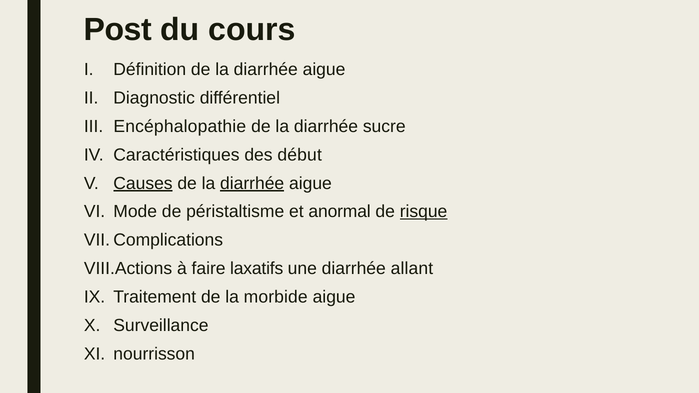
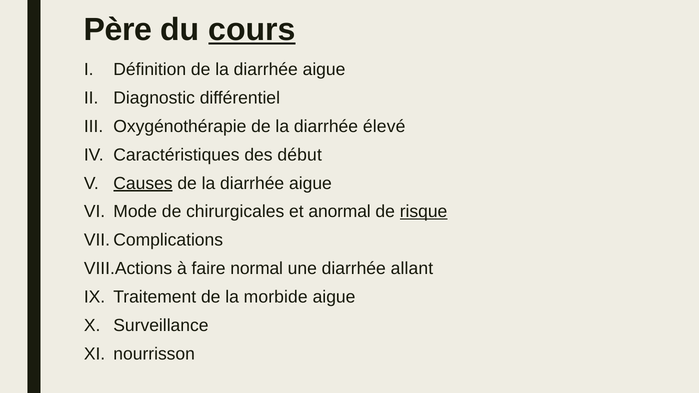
Post: Post -> Père
cours underline: none -> present
Encéphalopathie: Encéphalopathie -> Oxygénothérapie
sucre: sucre -> élevé
diarrhée at (252, 183) underline: present -> none
péristaltisme: péristaltisme -> chirurgicales
laxatifs: laxatifs -> normal
